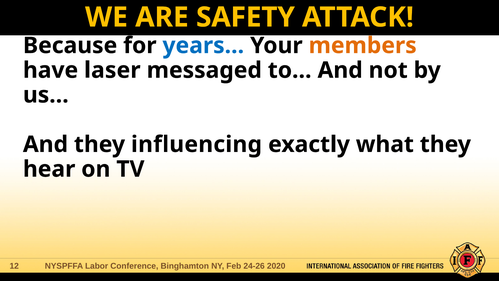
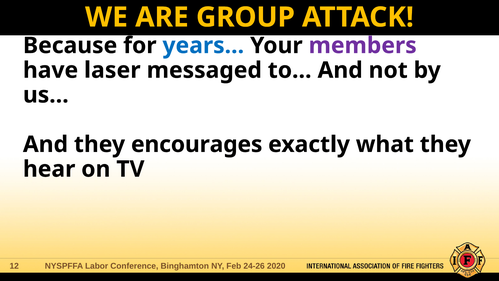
SAFETY: SAFETY -> GROUP
members colour: orange -> purple
influencing: influencing -> encourages
